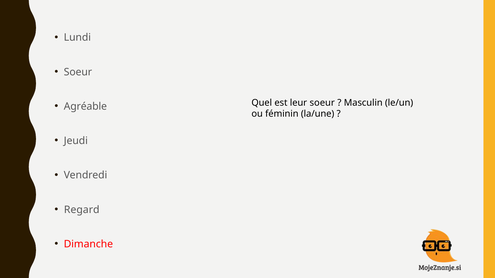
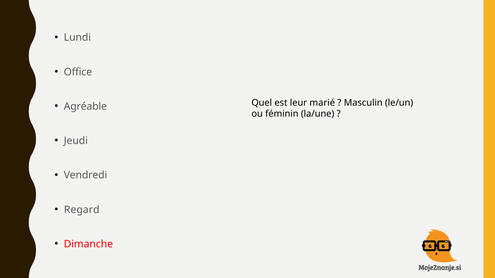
Soeur at (78, 72): Soeur -> Office
leur soeur: soeur -> marié
